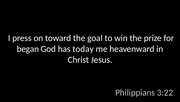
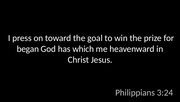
today: today -> which
3:22: 3:22 -> 3:24
